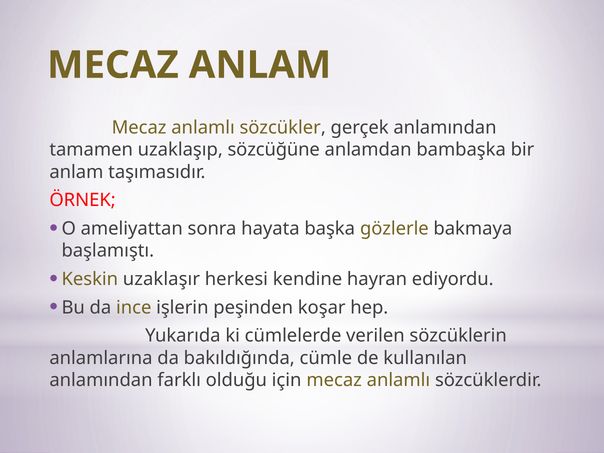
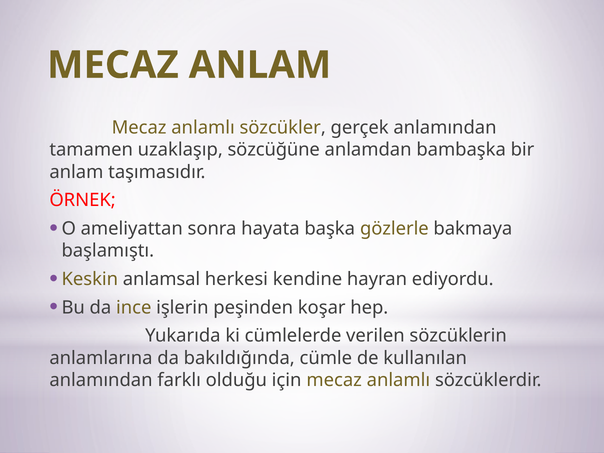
uzaklaşır: uzaklaşır -> anlamsal
